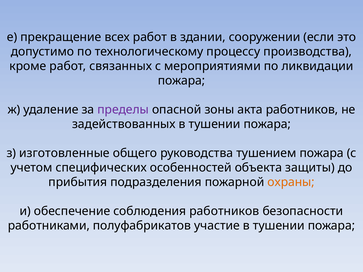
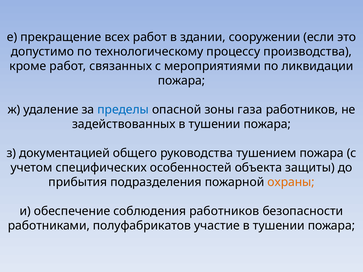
пределы colour: purple -> blue
акта: акта -> газа
изготовленные: изготовленные -> документацией
